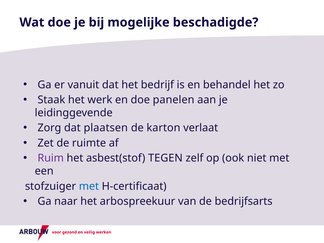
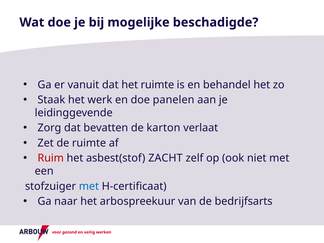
het bedrijf: bedrijf -> ruimte
plaatsen: plaatsen -> bevatten
Ruim colour: purple -> red
TEGEN: TEGEN -> ZACHT
